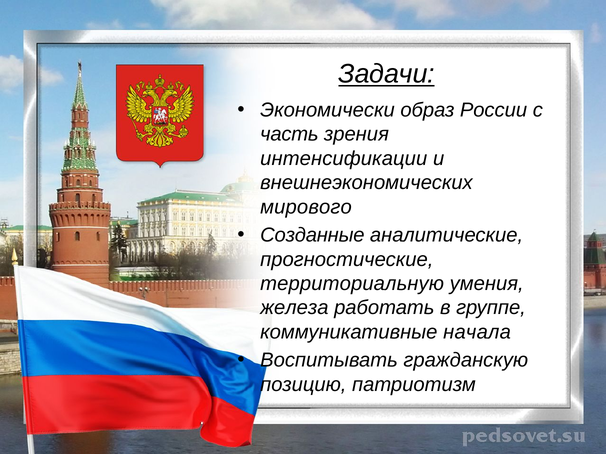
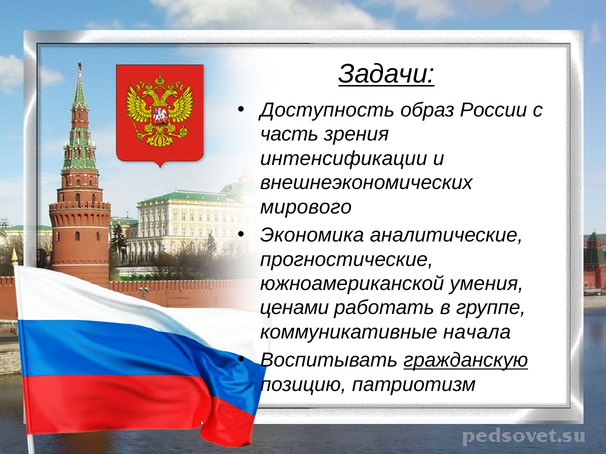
Экономически: Экономически -> Доступность
Созданные: Созданные -> Экономика
территориальную: территориальную -> южноамериканской
железа: железа -> ценами
гражданскую underline: none -> present
